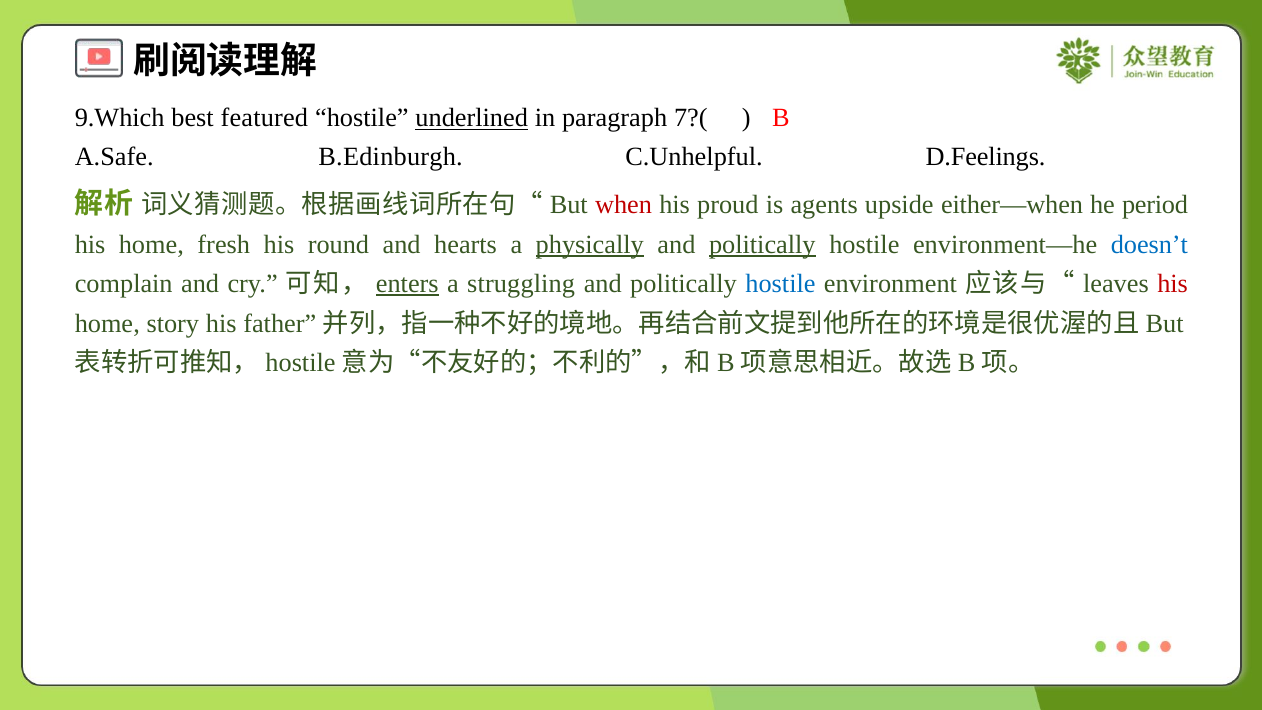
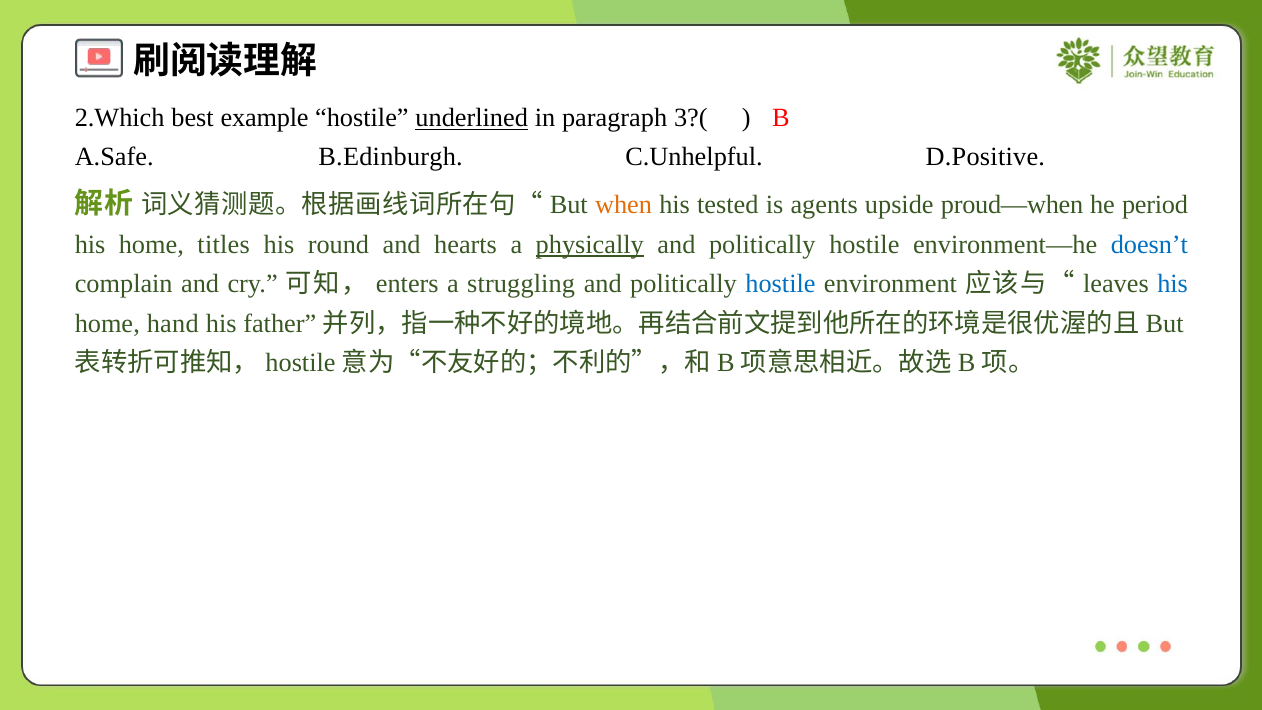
9.Which: 9.Which -> 2.Which
featured: featured -> example
7?(: 7?( -> 3?(
D.Feelings: D.Feelings -> D.Positive
when colour: red -> orange
proud: proud -> tested
either—when: either—when -> proud—when
fresh: fresh -> titles
politically at (762, 244) underline: present -> none
enters underline: present -> none
his at (1173, 284) colour: red -> blue
story: story -> hand
